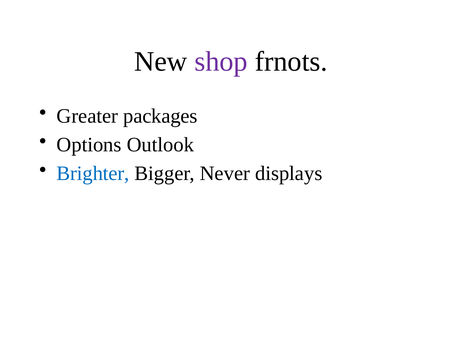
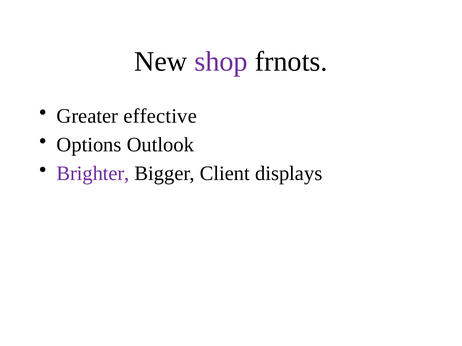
packages: packages -> effective
Brighter colour: blue -> purple
Never: Never -> Client
